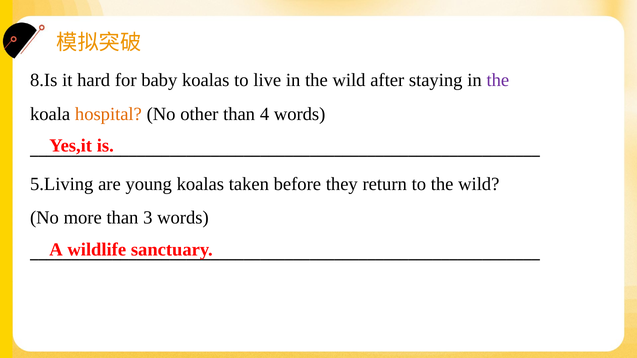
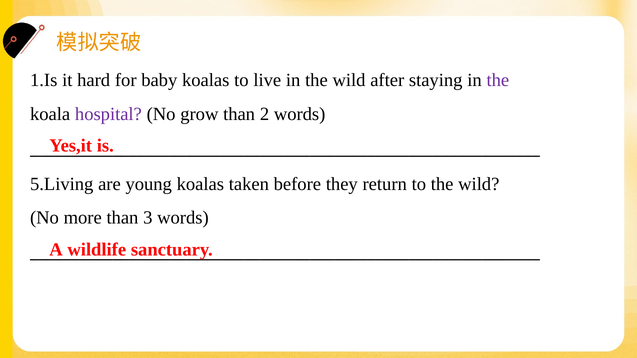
8.Is: 8.Is -> 1.Is
hospital colour: orange -> purple
other: other -> grow
4: 4 -> 2
